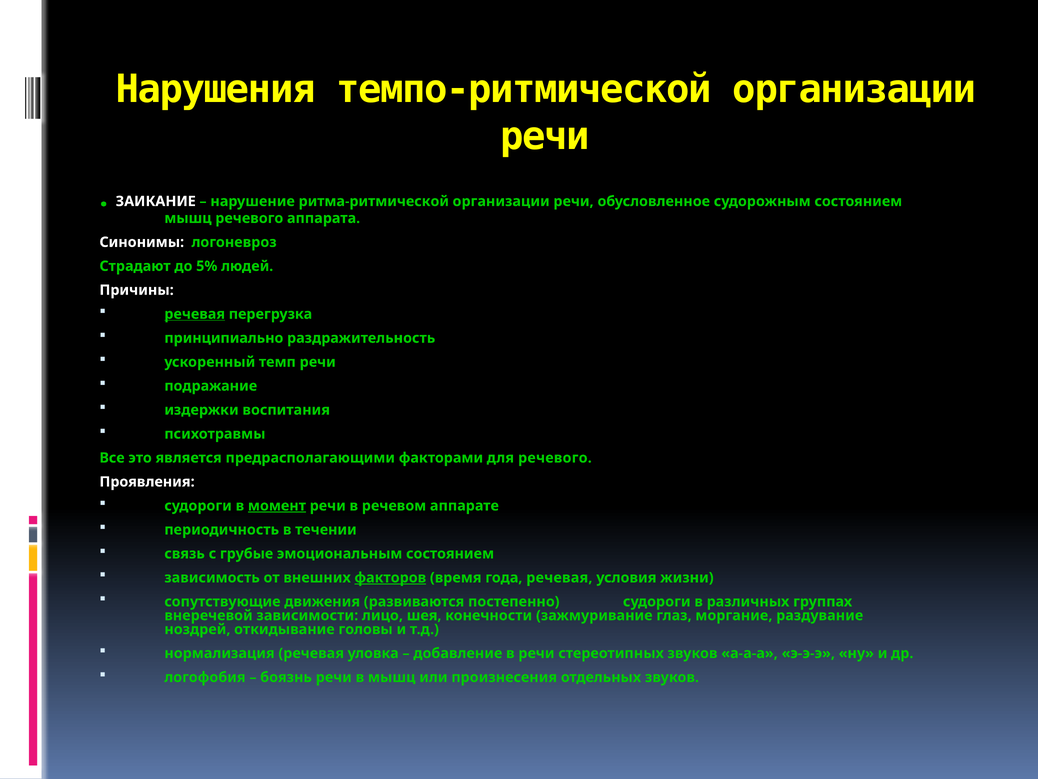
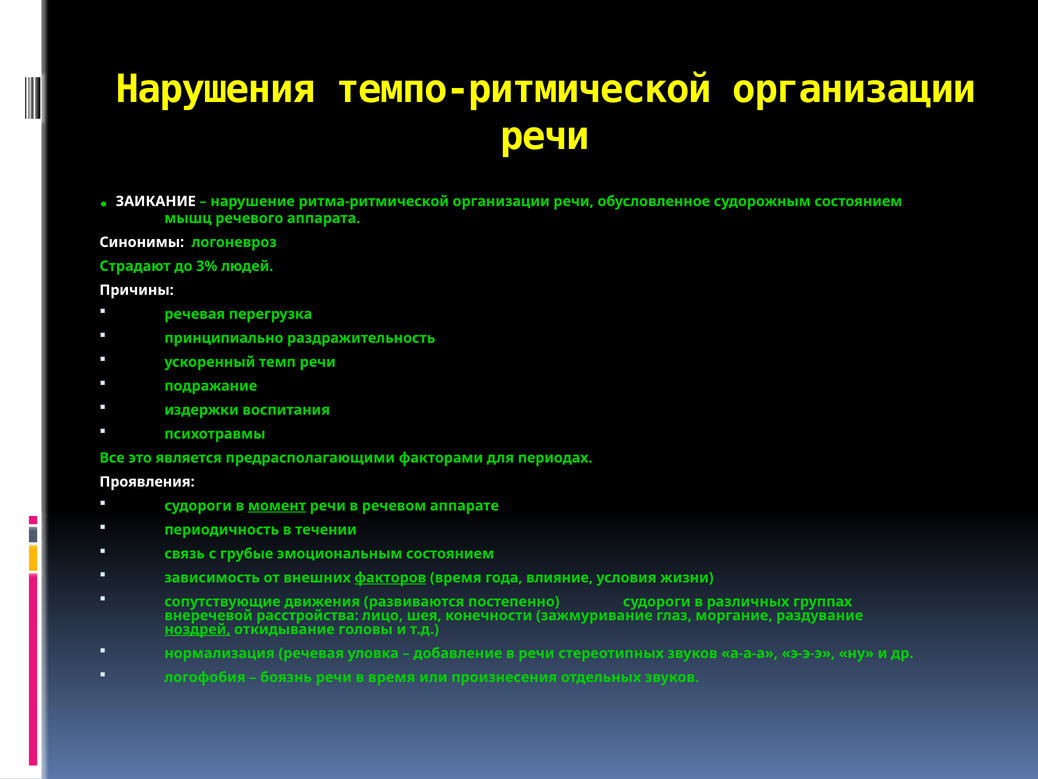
5%: 5% -> 3%
речевая at (195, 314) underline: present -> none
для речевого: речевого -> периодах
года речевая: речевая -> влияние
зависимости: зависимости -> расстройства
ноздрей underline: none -> present
в мышц: мышц -> время
